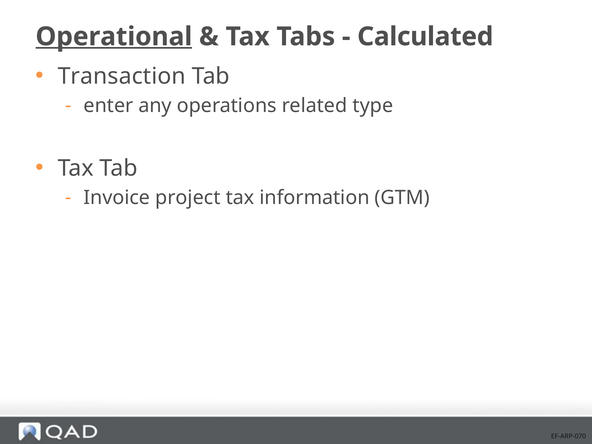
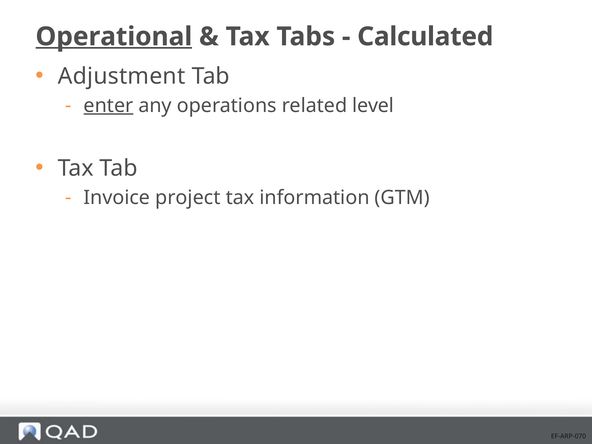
Transaction: Transaction -> Adjustment
enter underline: none -> present
type: type -> level
